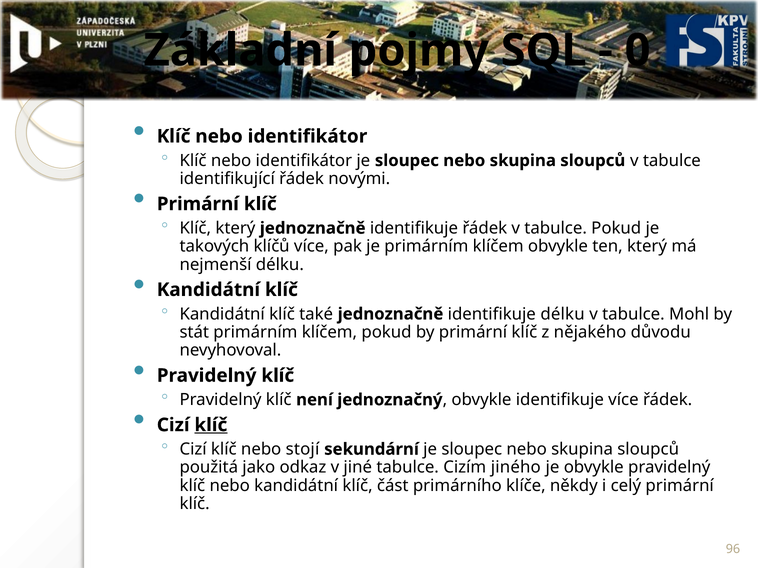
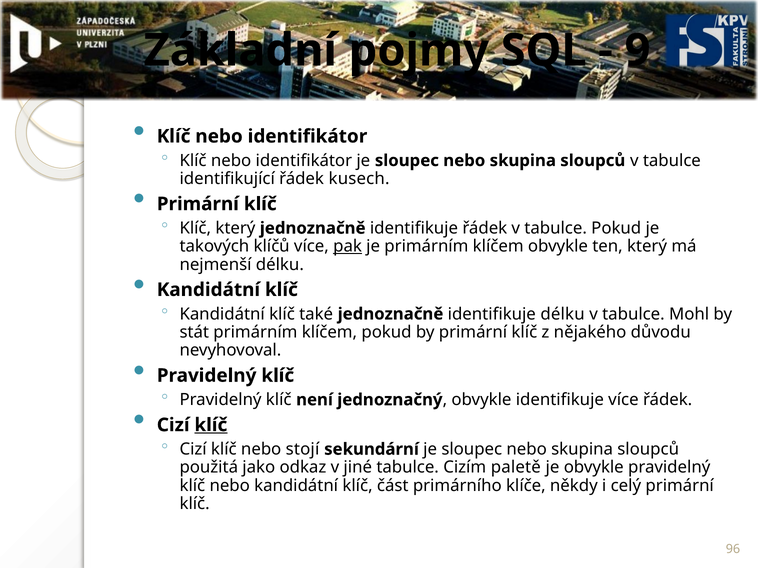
0: 0 -> 9
novými: novými -> kusech
pak underline: none -> present
jiného: jiného -> paletě
